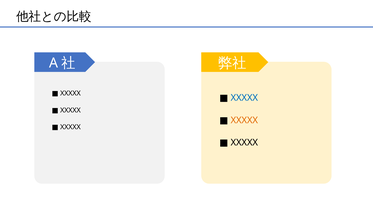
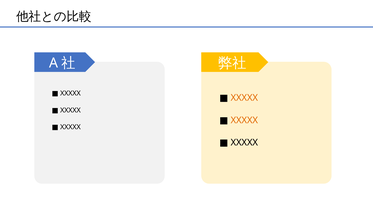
XXXXX at (244, 98) colour: blue -> orange
